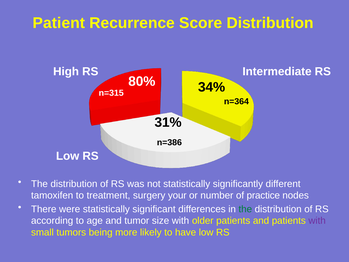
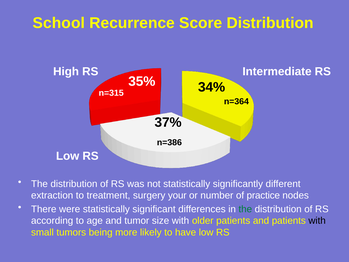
Patient: Patient -> School
80%: 80% -> 35%
31%: 31% -> 37%
tamoxifen: tamoxifen -> extraction
with at (317, 221) colour: purple -> black
